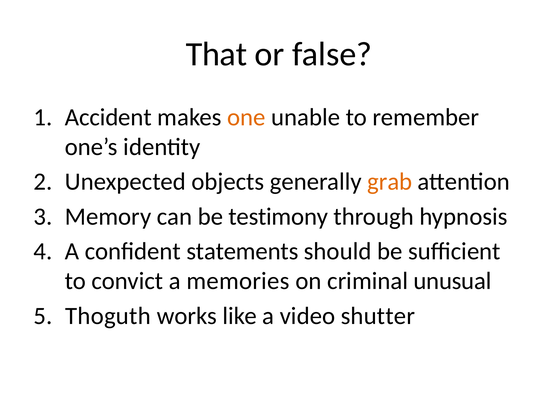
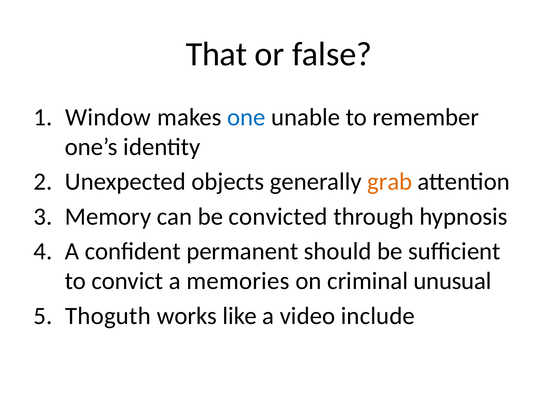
Accident: Accident -> Window
one colour: orange -> blue
testimony: testimony -> convicted
statements: statements -> permanent
shutter: shutter -> include
